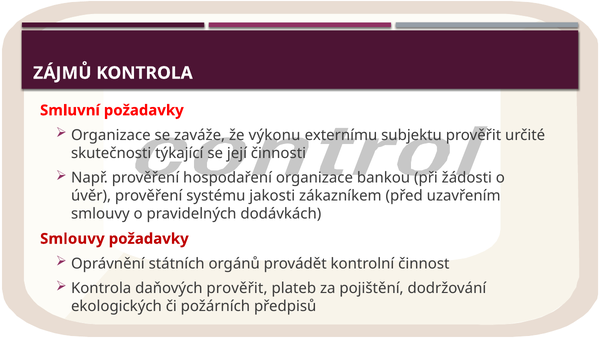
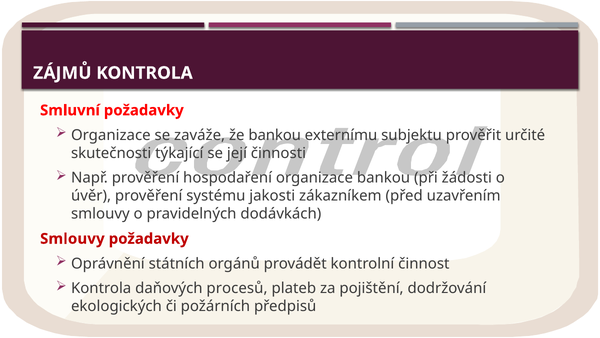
že výkonu: výkonu -> bankou
daňových prověřit: prověřit -> procesů
